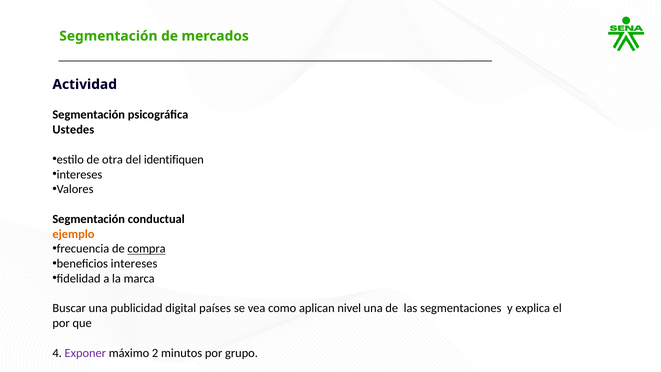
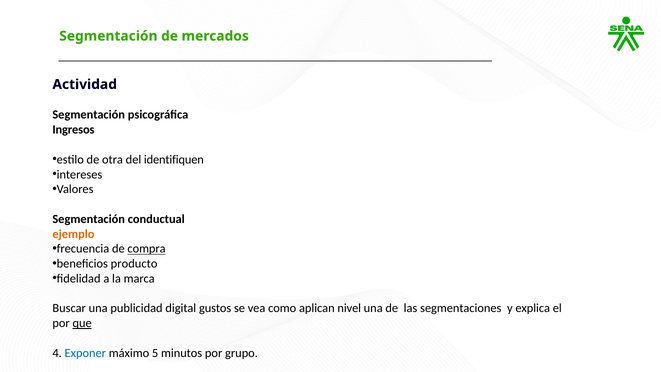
Ustedes: Ustedes -> Ingresos
beneficios intereses: intereses -> producto
países: países -> gustos
que underline: none -> present
Exponer colour: purple -> blue
2: 2 -> 5
